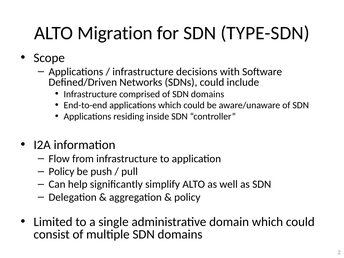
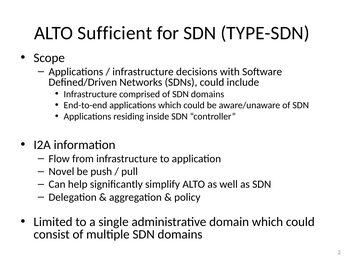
Migration: Migration -> Sufficient
Policy at (61, 172): Policy -> Novel
